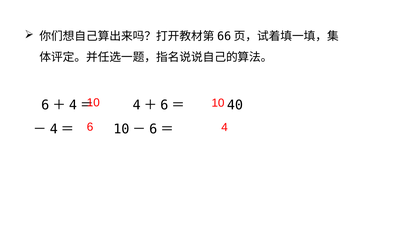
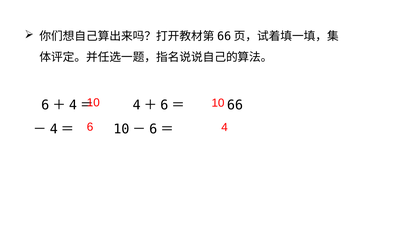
40: 40 -> 66
